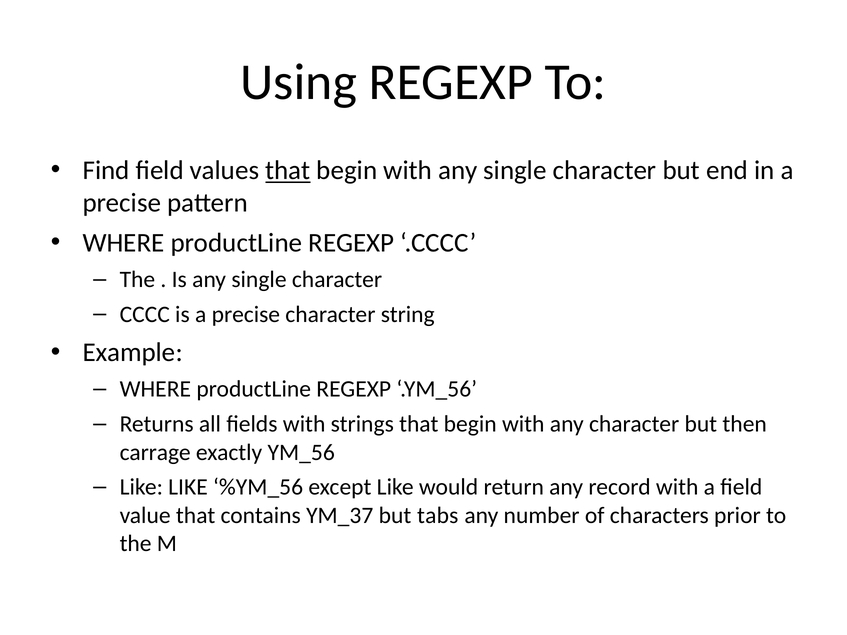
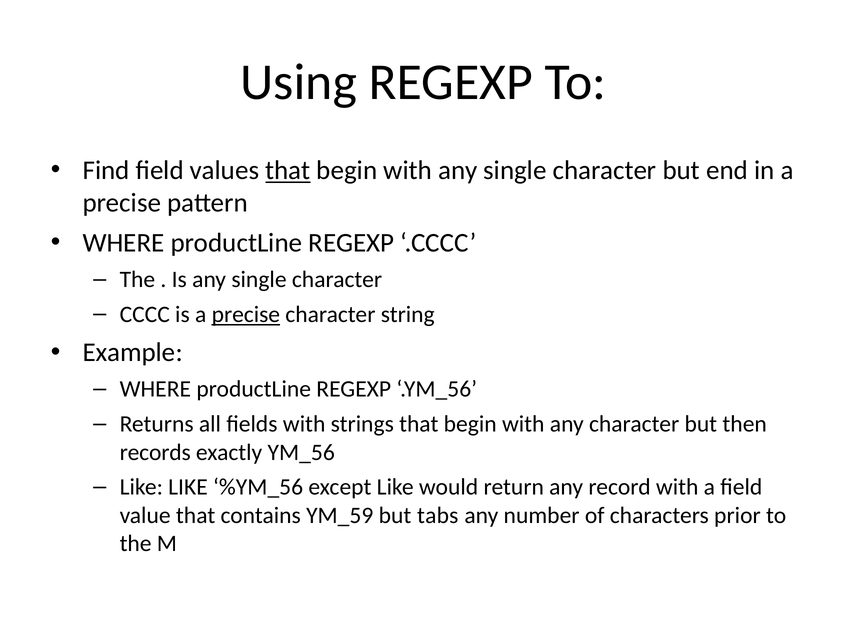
precise at (246, 315) underline: none -> present
carrage: carrage -> records
YM_37: YM_37 -> YM_59
